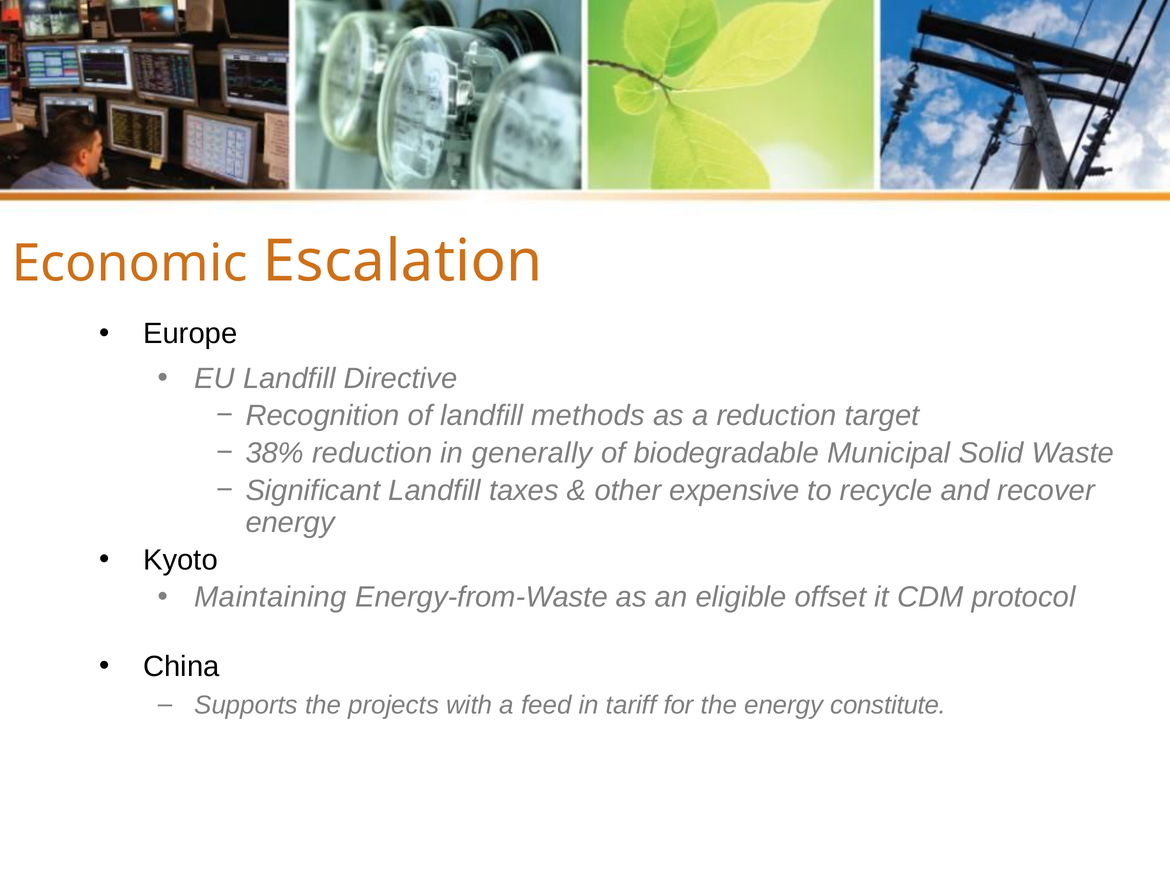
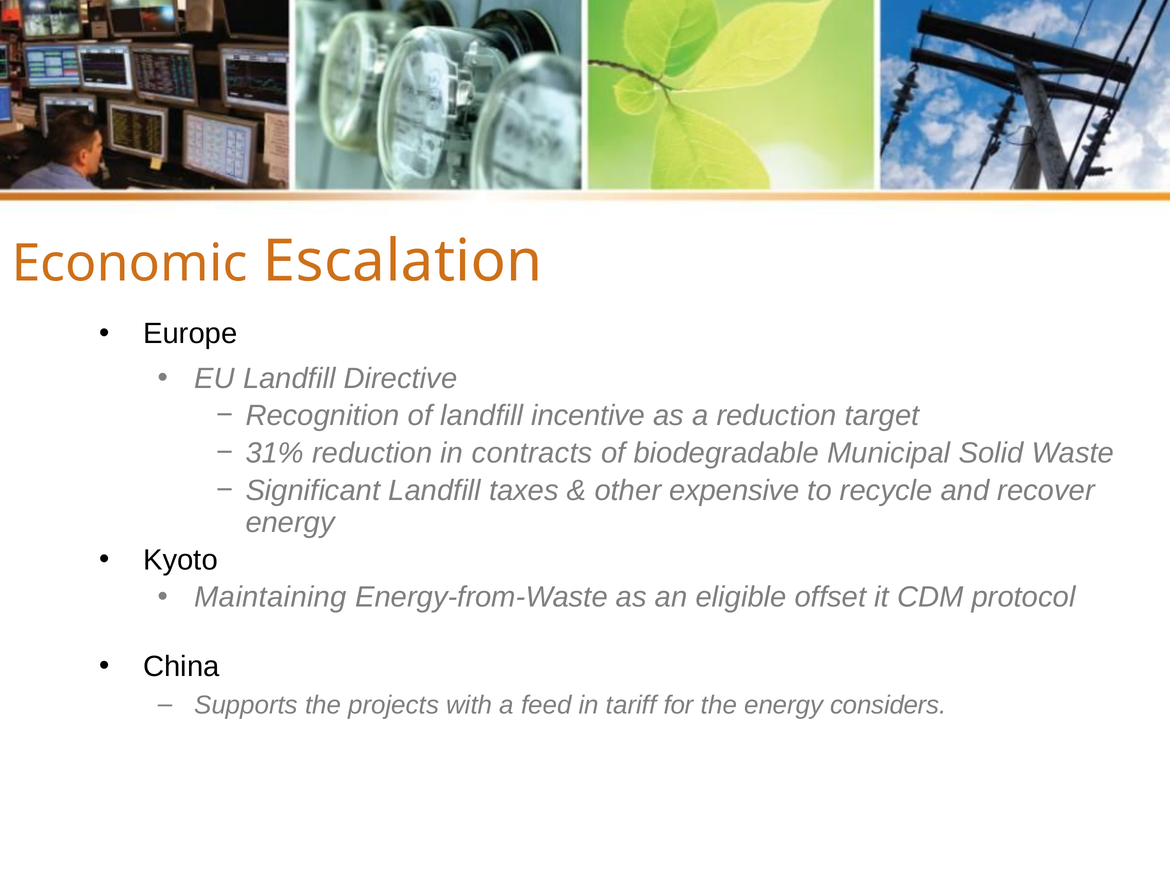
methods: methods -> incentive
38%: 38% -> 31%
generally: generally -> contracts
constitute: constitute -> considers
